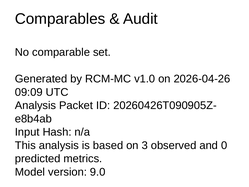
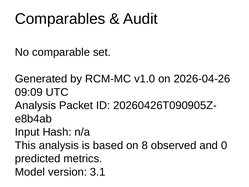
3: 3 -> 8
9.0: 9.0 -> 3.1
